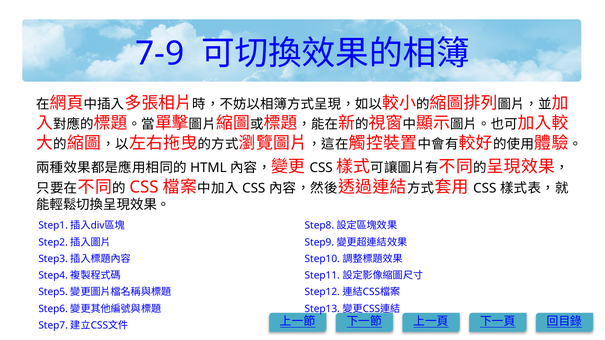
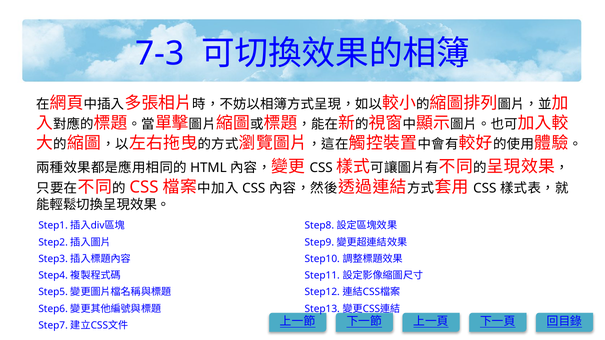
7-9: 7-9 -> 7-3
